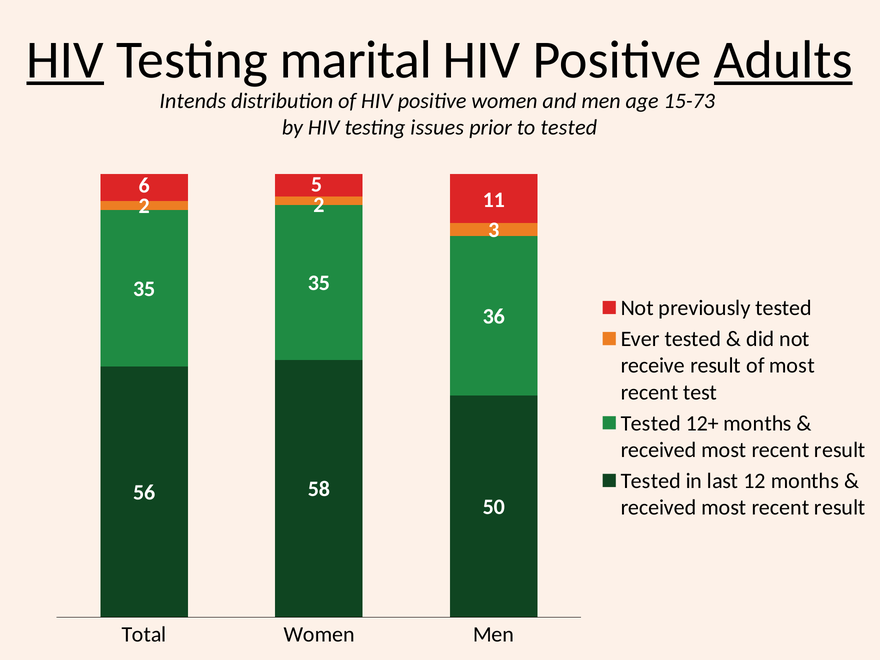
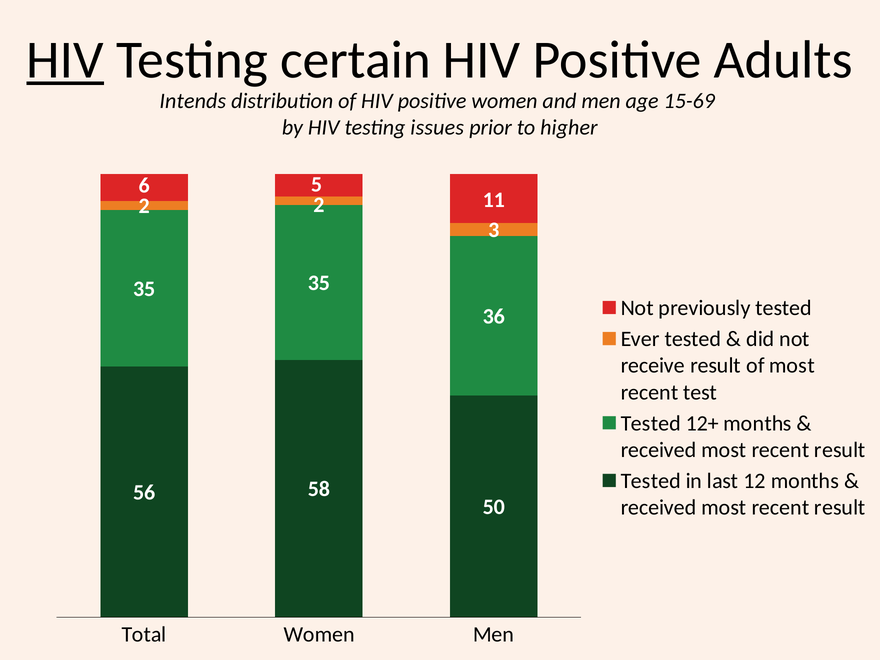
marital: marital -> certain
Adults underline: present -> none
15-73: 15-73 -> 15-69
to tested: tested -> higher
